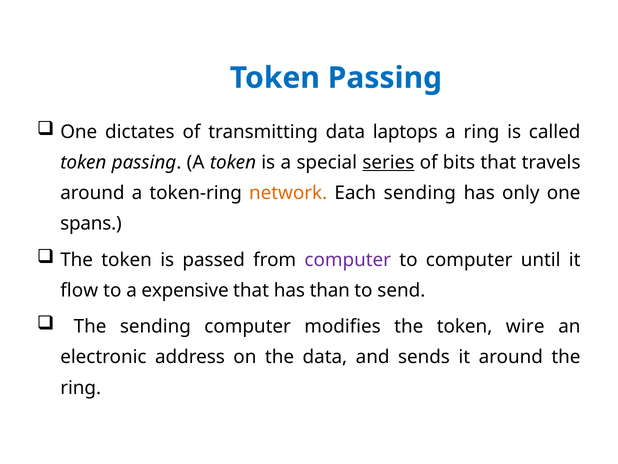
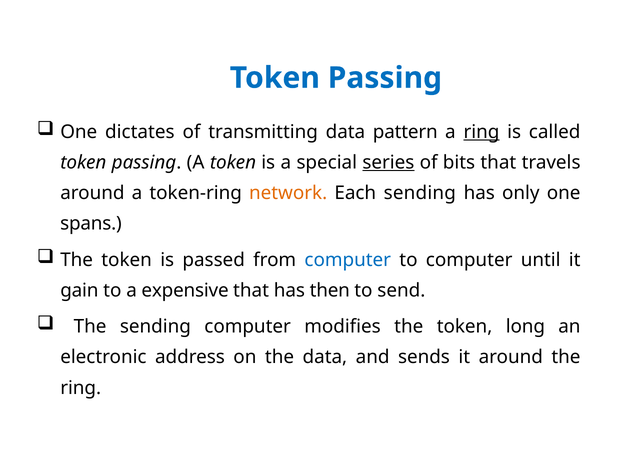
laptops: laptops -> pattern
ring at (481, 132) underline: none -> present
computer at (348, 260) colour: purple -> blue
flow: flow -> gain
than: than -> then
wire: wire -> long
